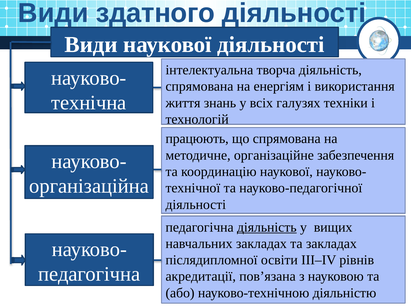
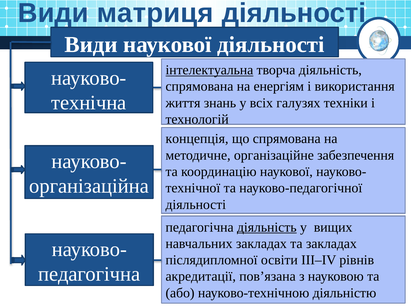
здатного: здатного -> матриця
інтелектуальна underline: none -> present
працюють: працюють -> концепція
